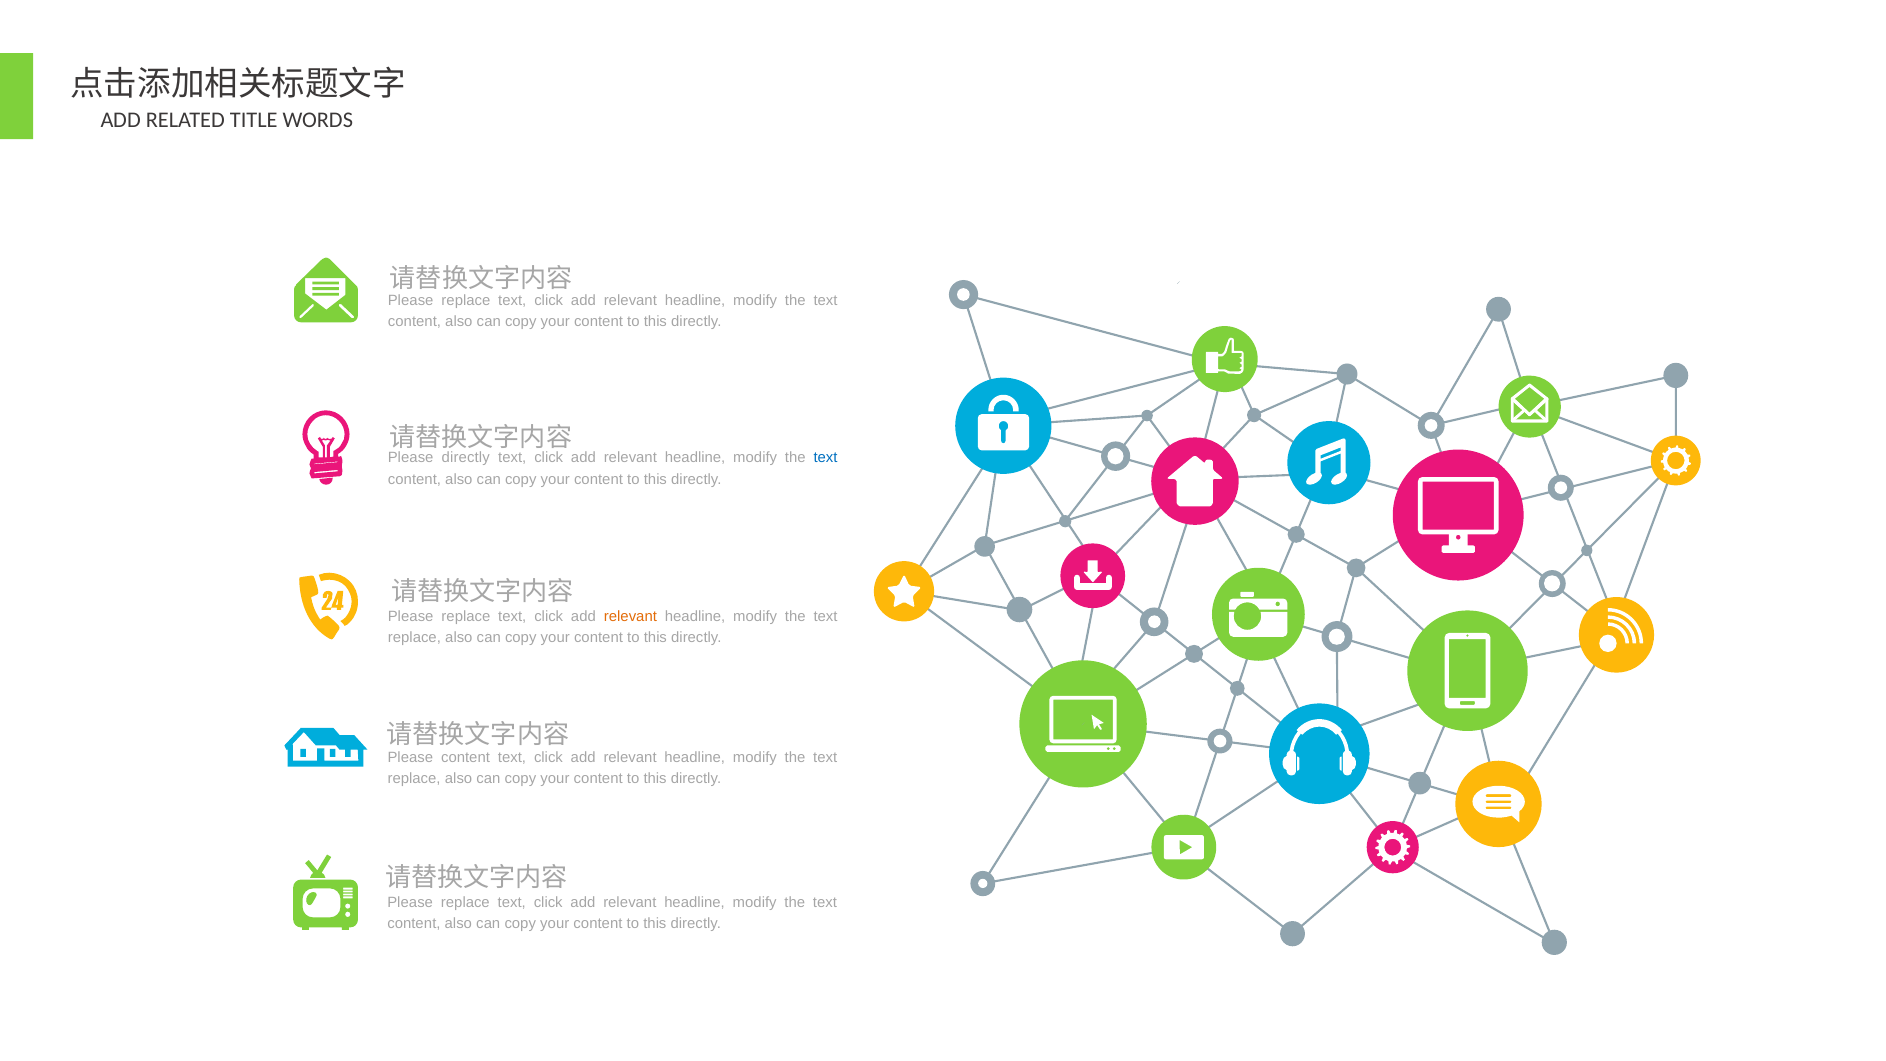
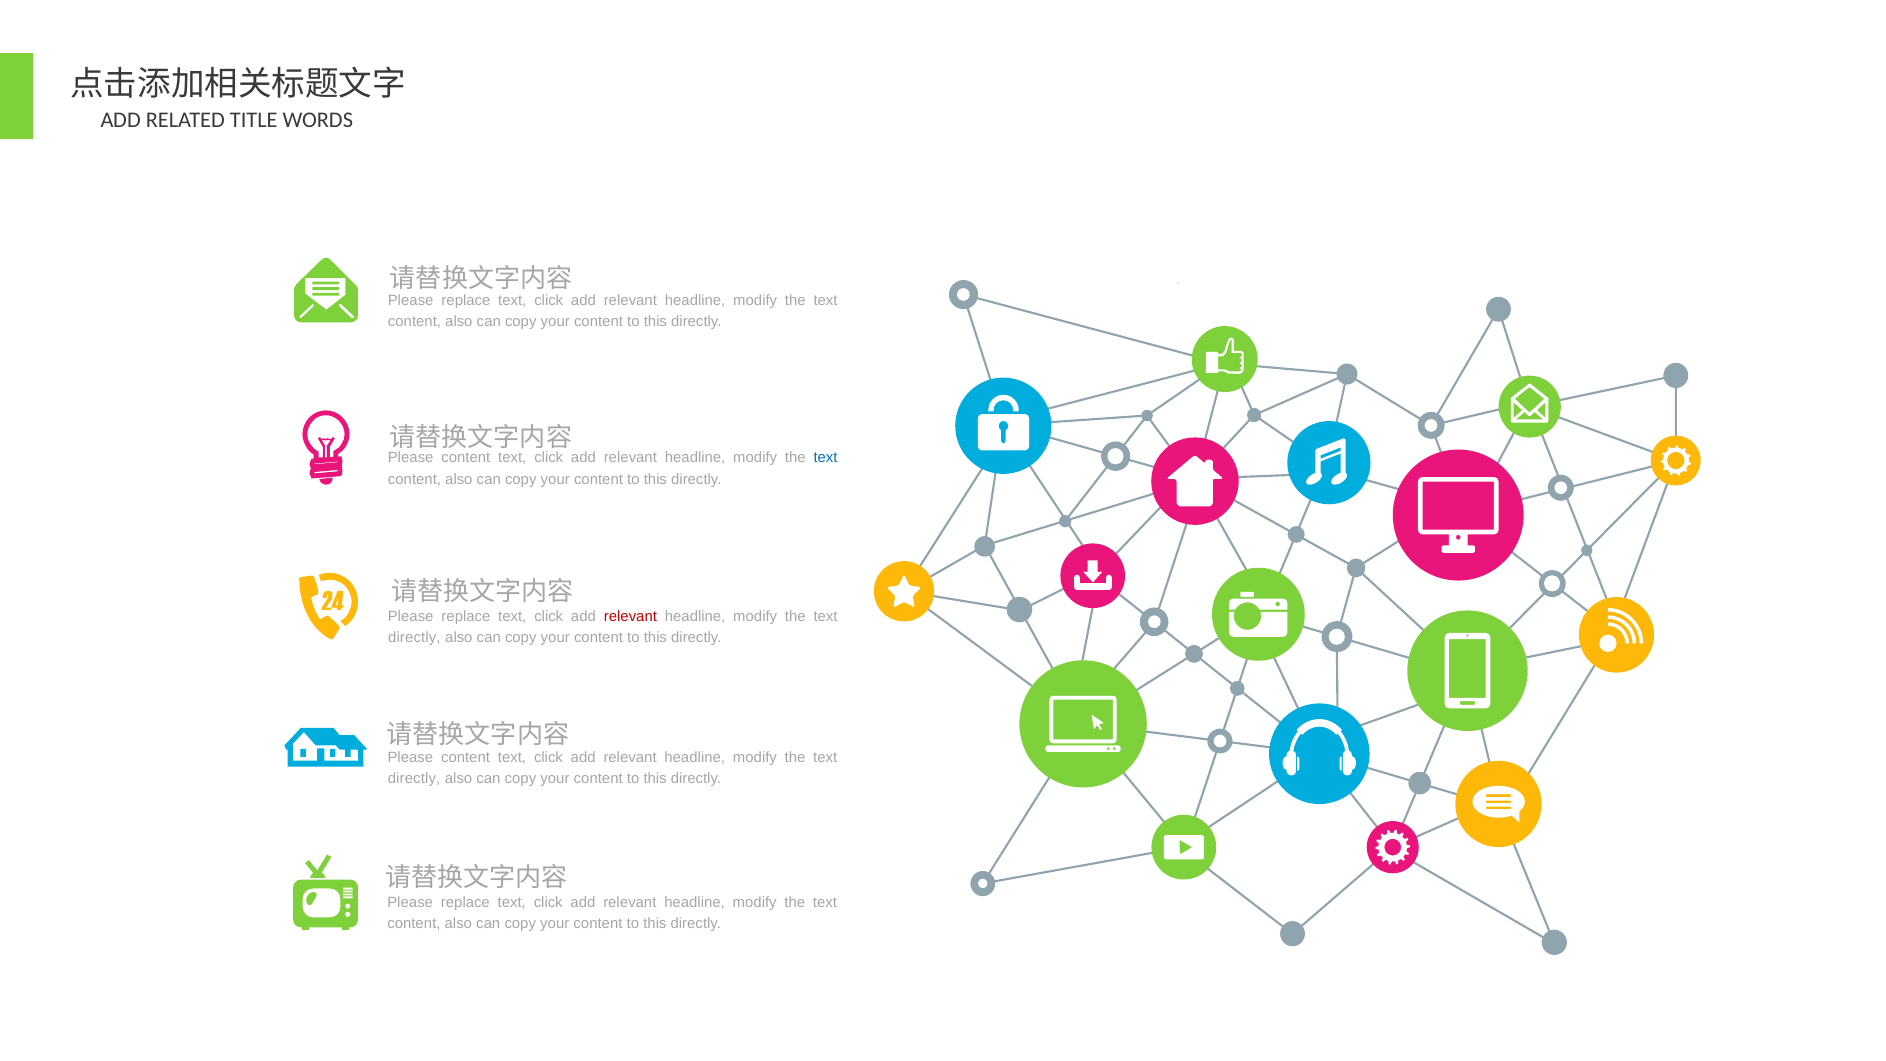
directly at (466, 458): directly -> content
relevant at (630, 617) colour: orange -> red
replace at (414, 638): replace -> directly
replace at (414, 779): replace -> directly
